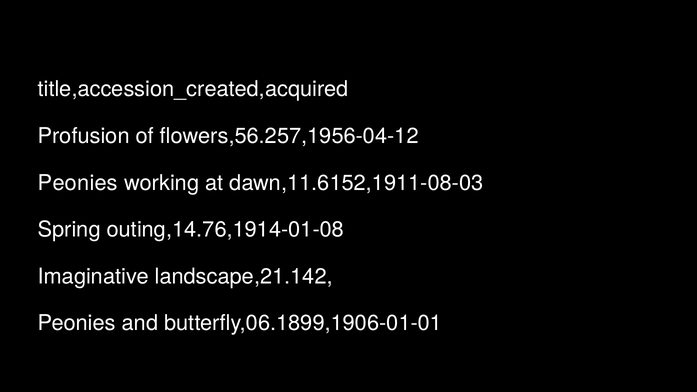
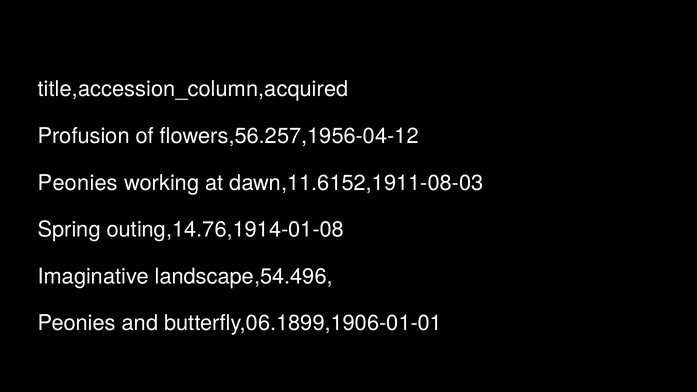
title,accession_created,acquired: title,accession_created,acquired -> title,accession_column,acquired
landscape,21.142: landscape,21.142 -> landscape,54.496
